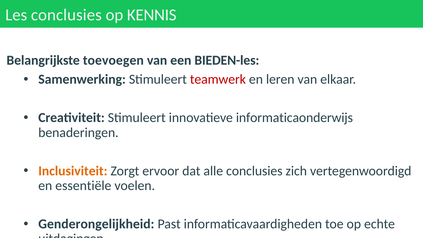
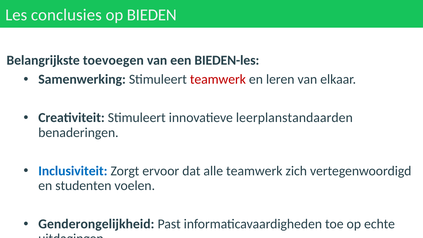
KENNIS: KENNIS -> BIEDEN
informaticaonderwijs: informaticaonderwijs -> leerplanstandaarden
Inclusiviteit colour: orange -> blue
alle conclusies: conclusies -> teamwerk
essentiële: essentiële -> studenten
